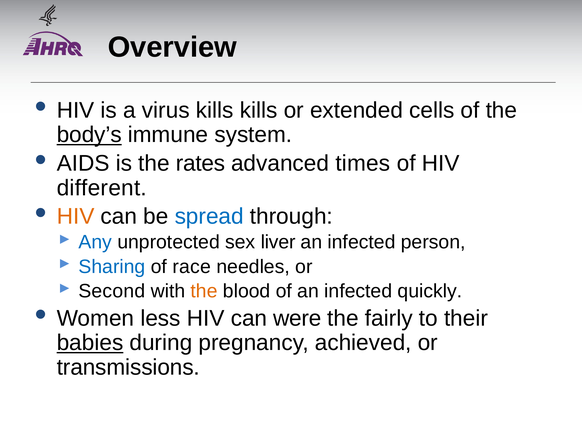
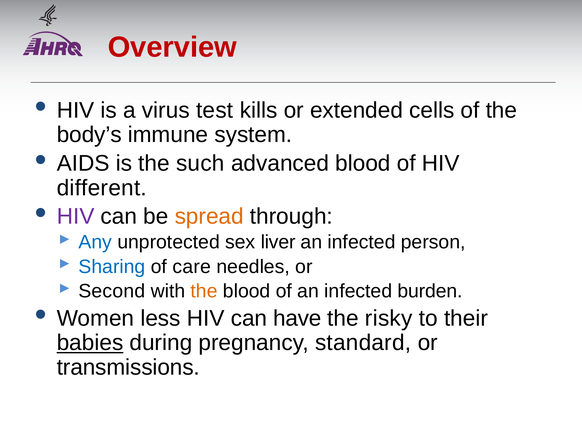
Overview colour: black -> red
virus kills: kills -> test
body’s underline: present -> none
rates: rates -> such
advanced times: times -> blood
HIV at (76, 216) colour: orange -> purple
spread colour: blue -> orange
race: race -> care
quickly: quickly -> burden
were: were -> have
fairly: fairly -> risky
achieved: achieved -> standard
